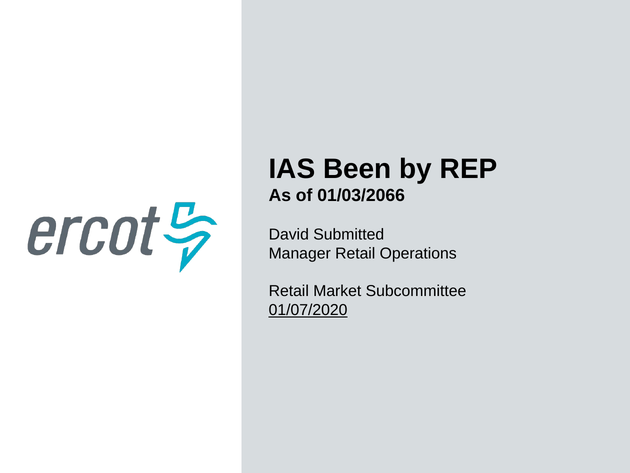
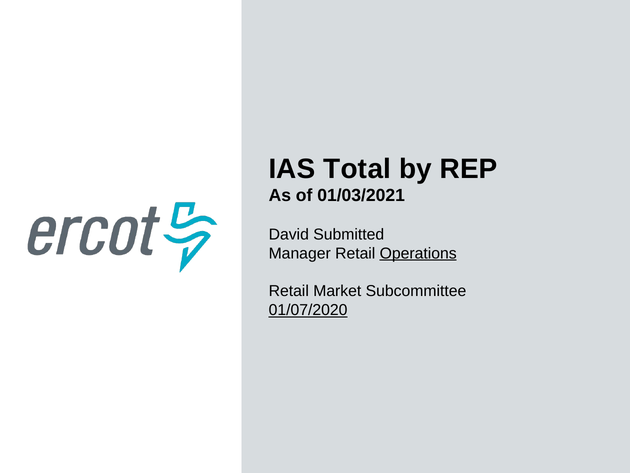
Been: Been -> Total
01/03/2066: 01/03/2066 -> 01/03/2021
Operations underline: none -> present
